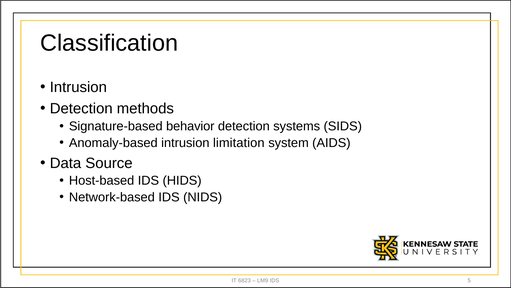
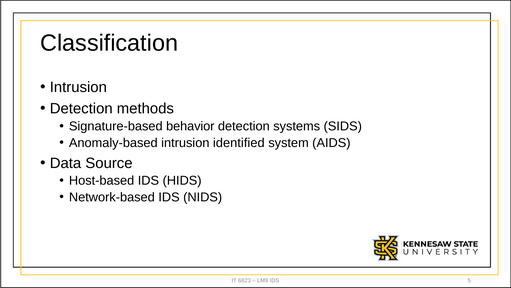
limitation: limitation -> identified
